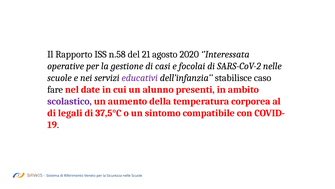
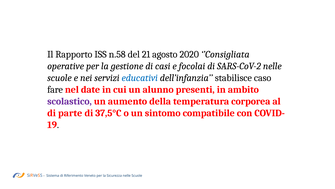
’Interessata: ’Interessata -> ’Consigliata
educativi colour: purple -> blue
legali: legali -> parte
